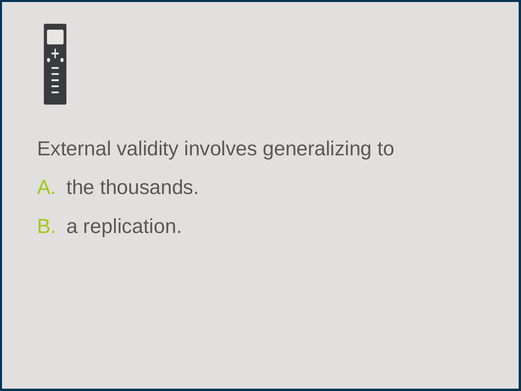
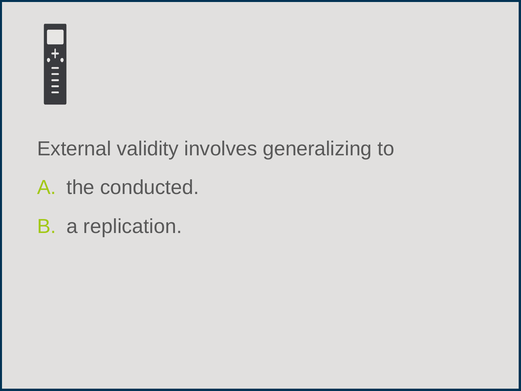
thousands: thousands -> conducted
